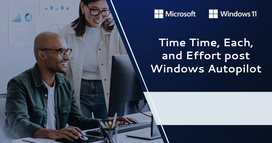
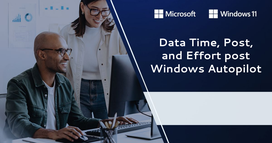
Time at (172, 43): Time -> Data
Time Each: Each -> Post
